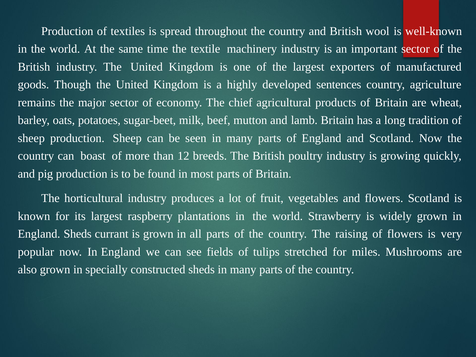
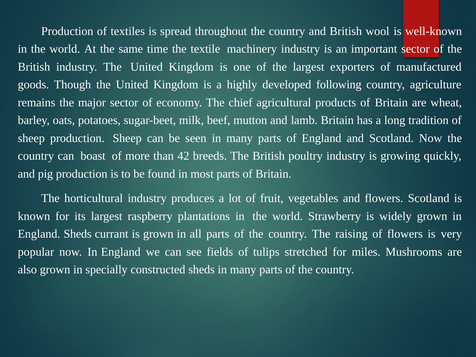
sentences: sentences -> following
12: 12 -> 42
